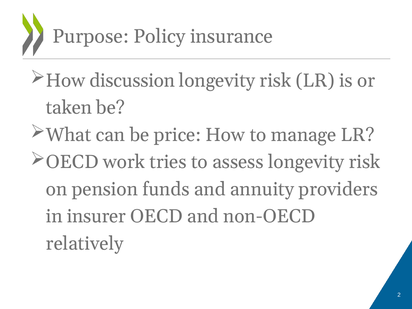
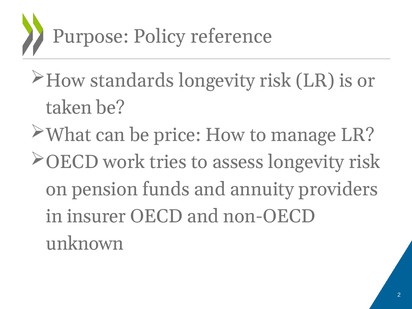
insurance: insurance -> reference
discussion: discussion -> standards
relatively: relatively -> unknown
